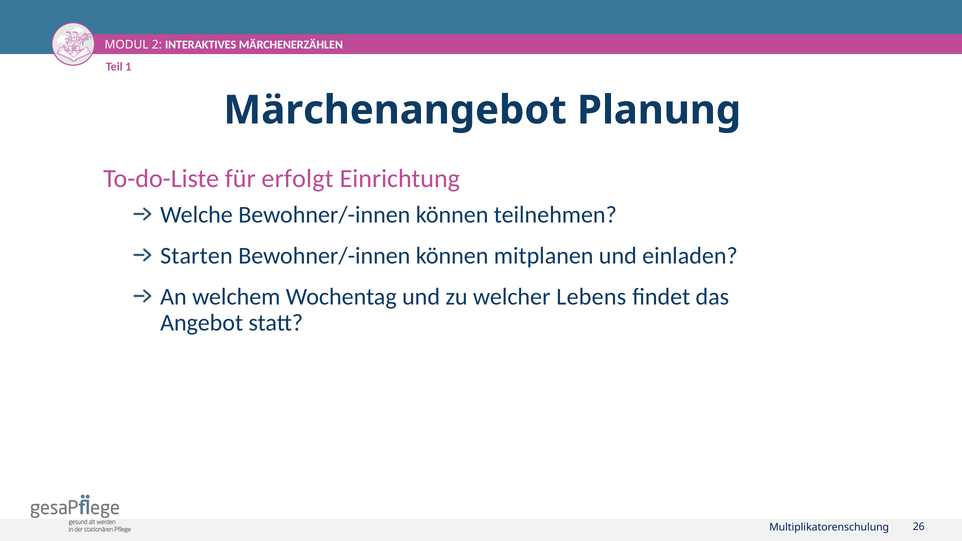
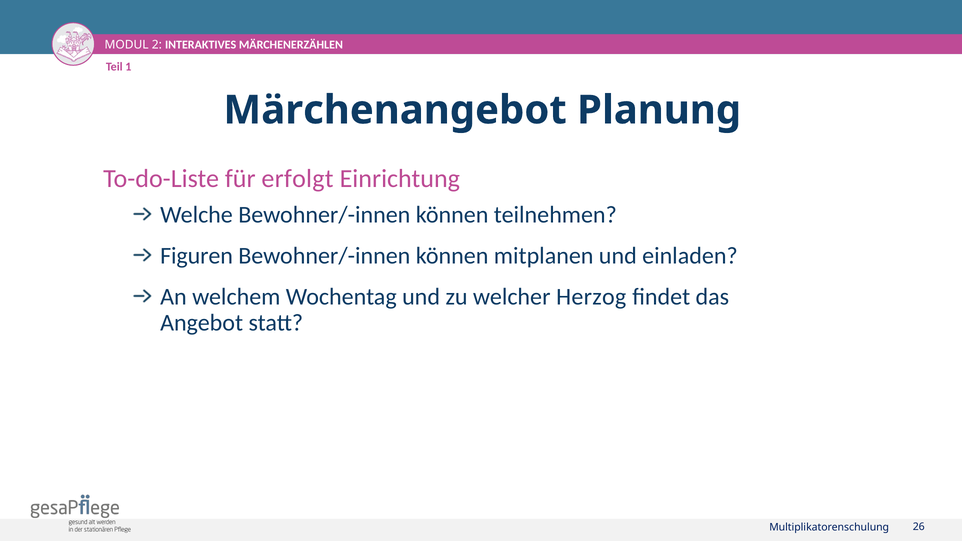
Starten: Starten -> Figuren
Lebens: Lebens -> Herzog
